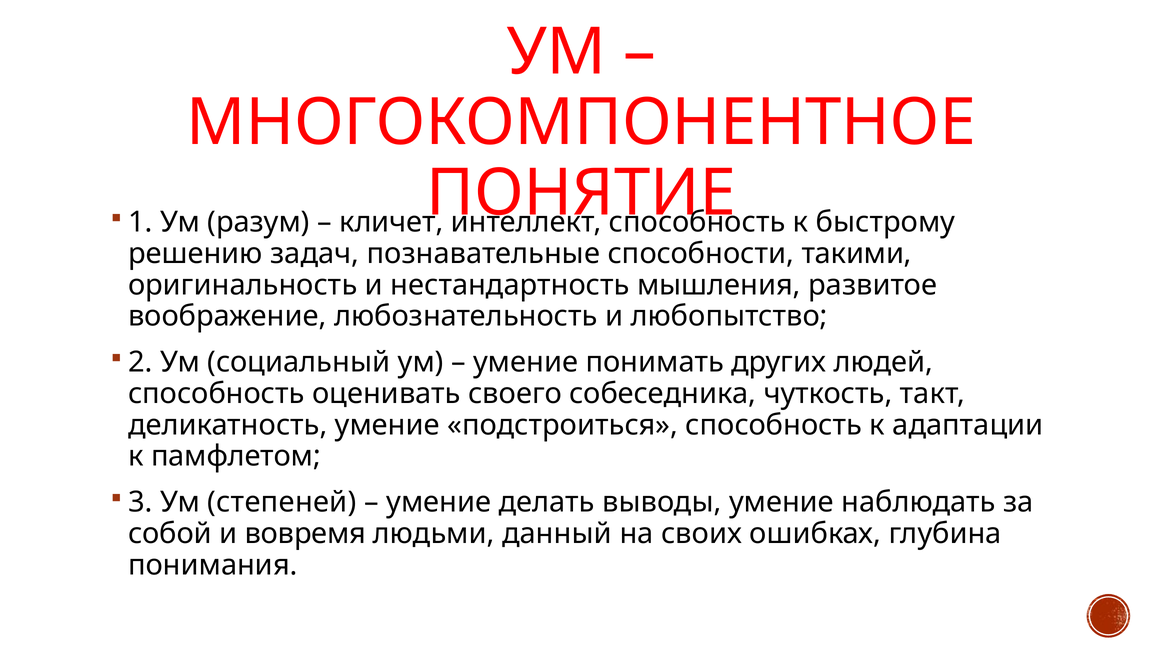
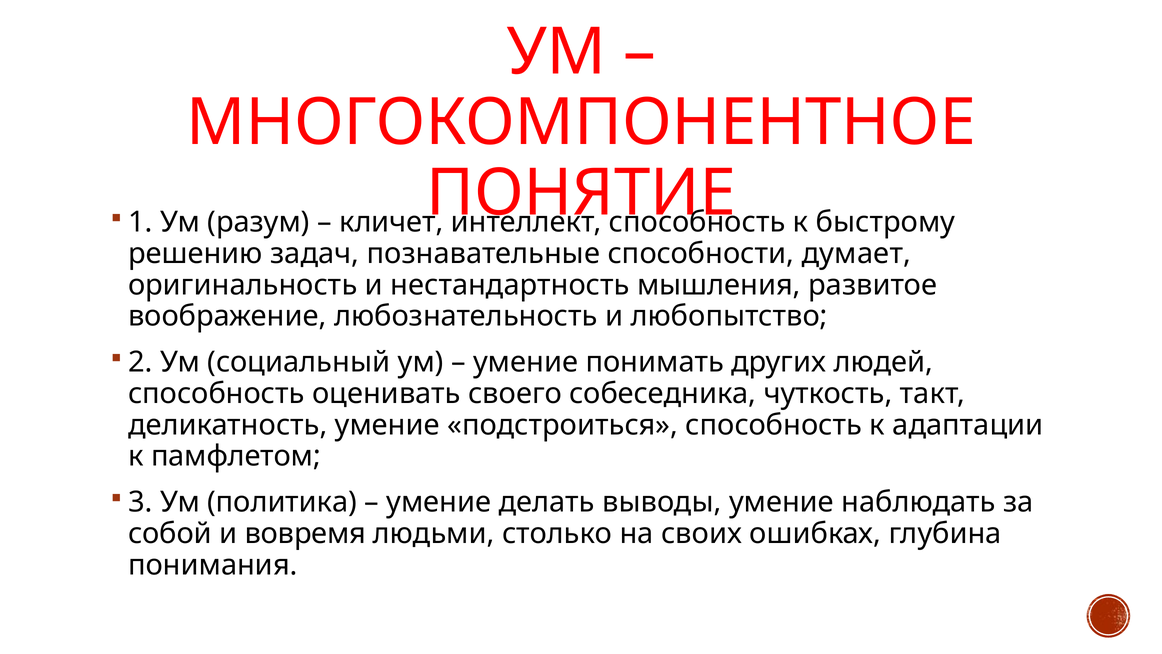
такими: такими -> думает
степеней: степеней -> политика
данный: данный -> столько
